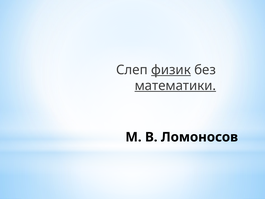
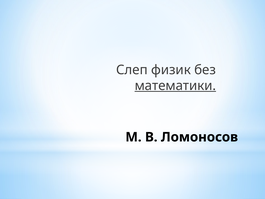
физик underline: present -> none
